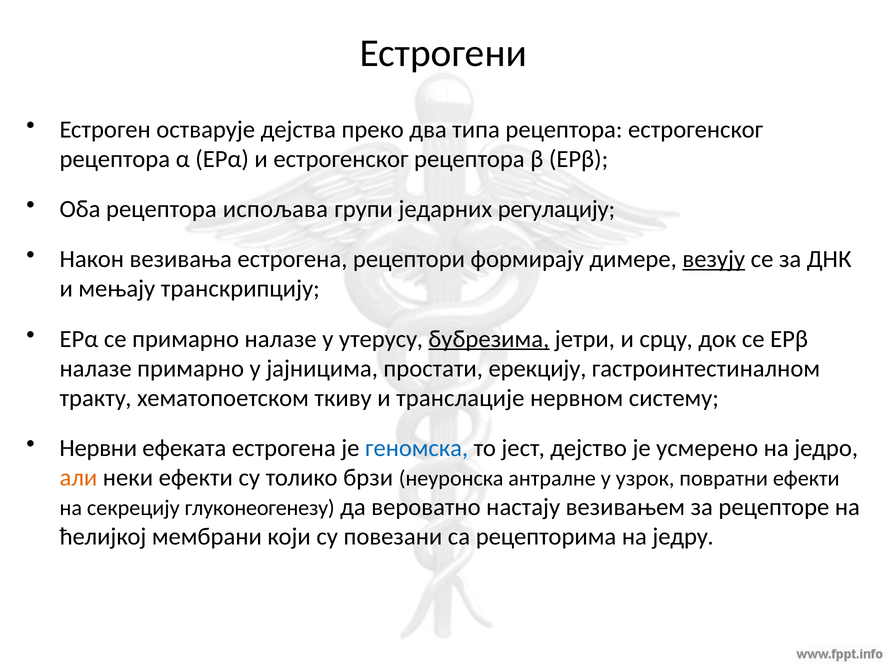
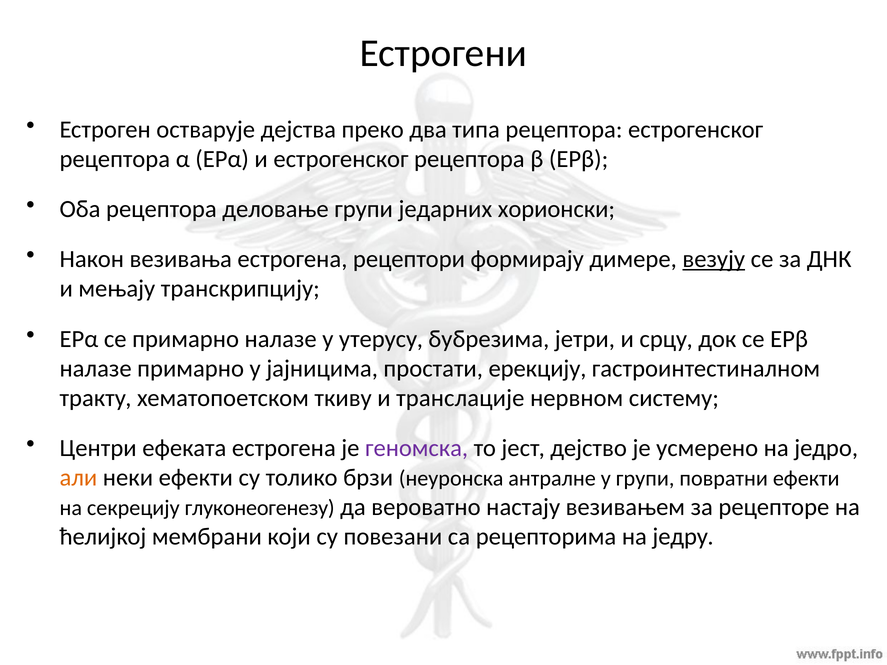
испољава: испољава -> деловање
регулацију: регулацију -> хорионски
бубрезима underline: present -> none
Нервни: Нервни -> Центри
геномска colour: blue -> purple
у узрок: узрок -> групи
